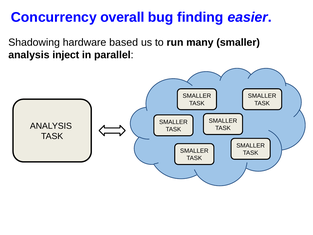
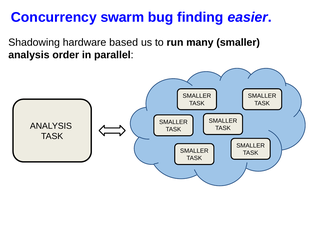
overall: overall -> swarm
inject: inject -> order
